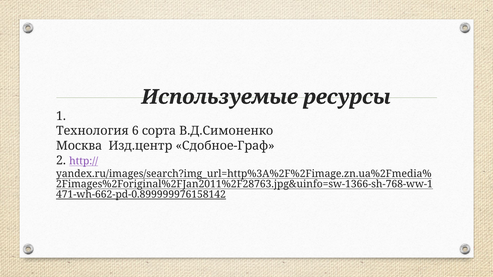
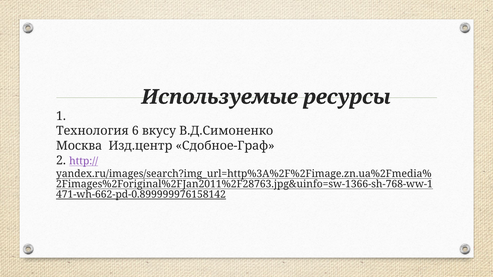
сорта: сорта -> вкусу
